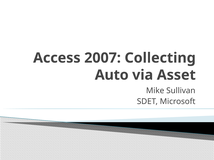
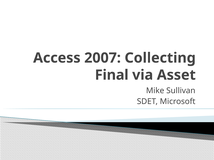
Auto: Auto -> Final
